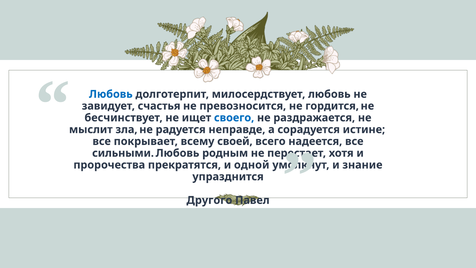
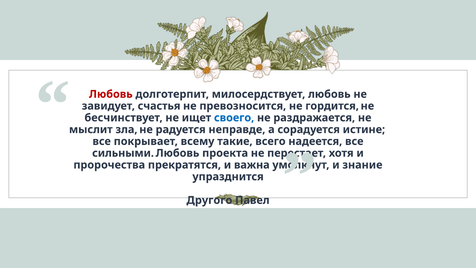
Любовь at (111, 94) colour: blue -> red
своей: своей -> такие
родным: родным -> проекта
одной: одной -> важна
